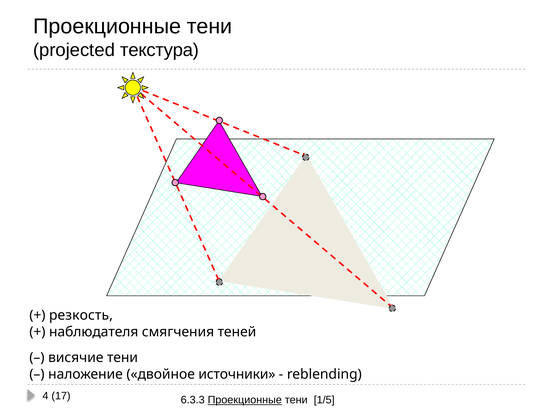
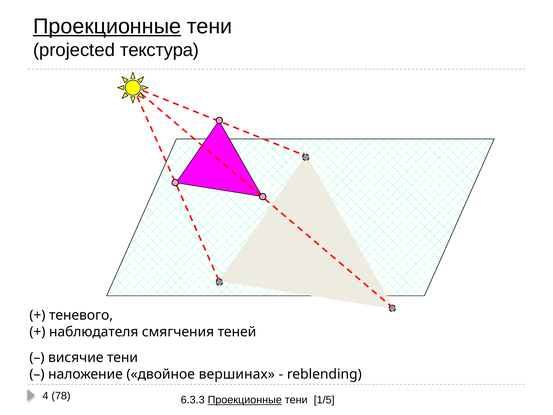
Проекционные at (107, 26) underline: none -> present
резкость: резкость -> теневого
источники: источники -> вершинах
17: 17 -> 78
